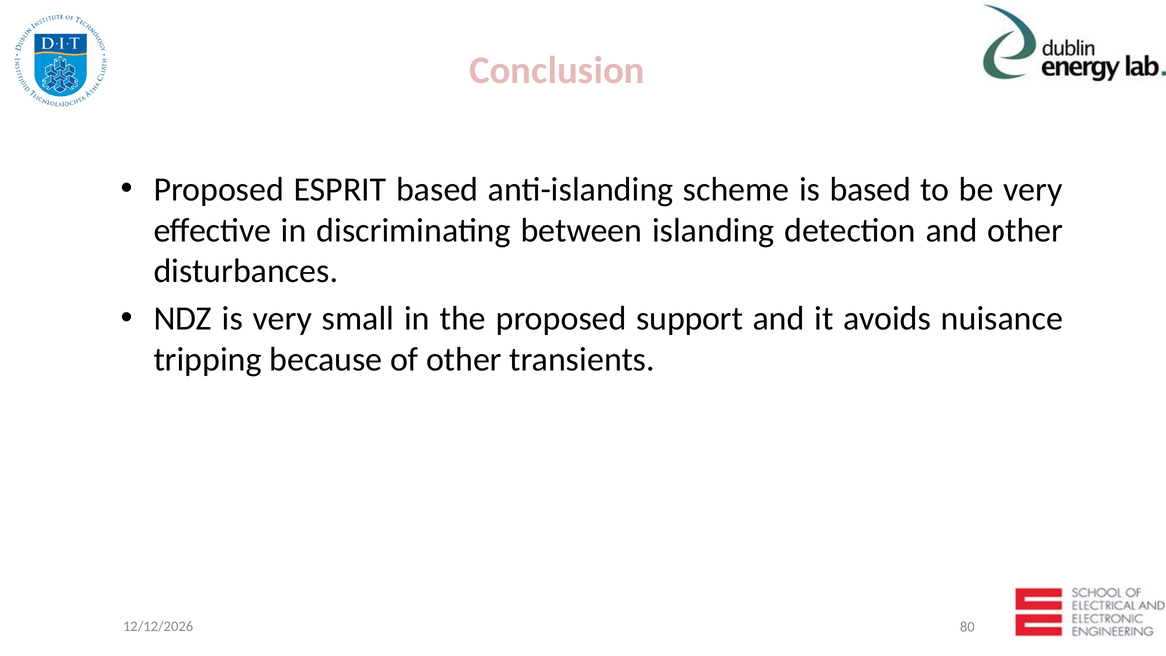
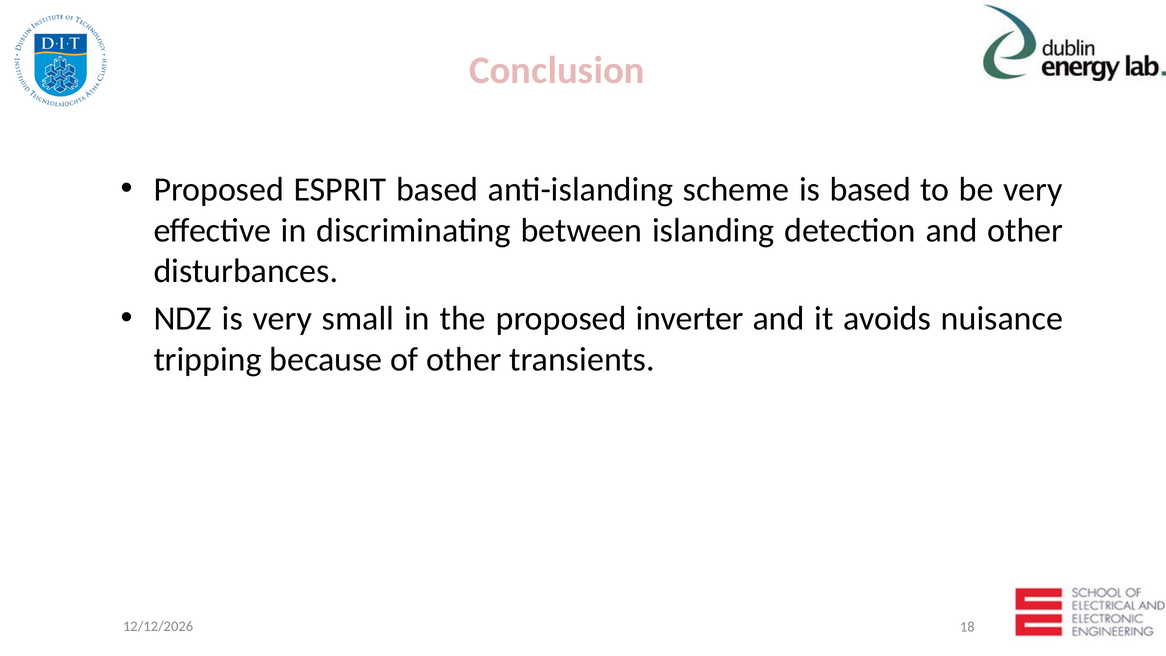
support: support -> inverter
80: 80 -> 18
